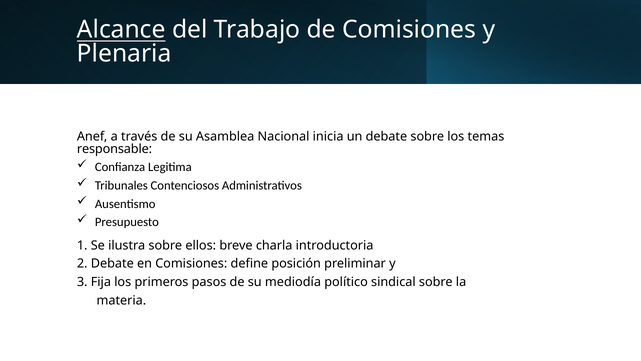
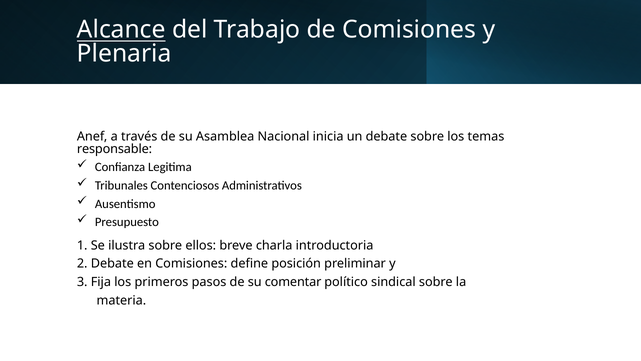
mediodía: mediodía -> comentar
